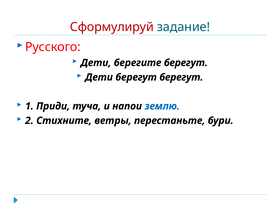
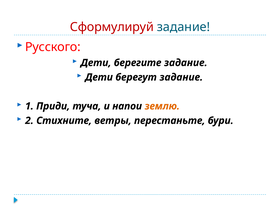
берегите берегут: берегут -> задание
берегут берегут: берегут -> задание
землю colour: blue -> orange
